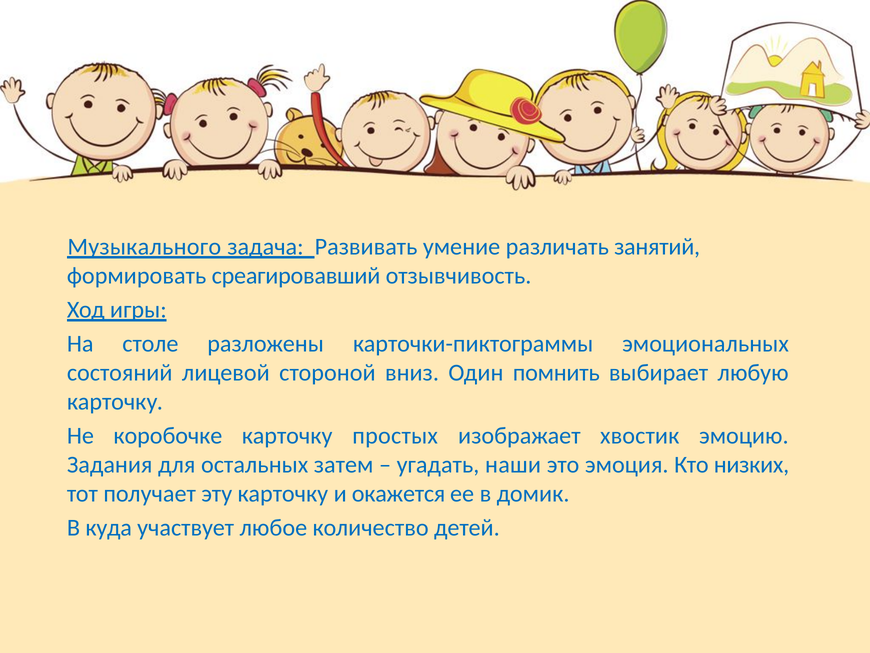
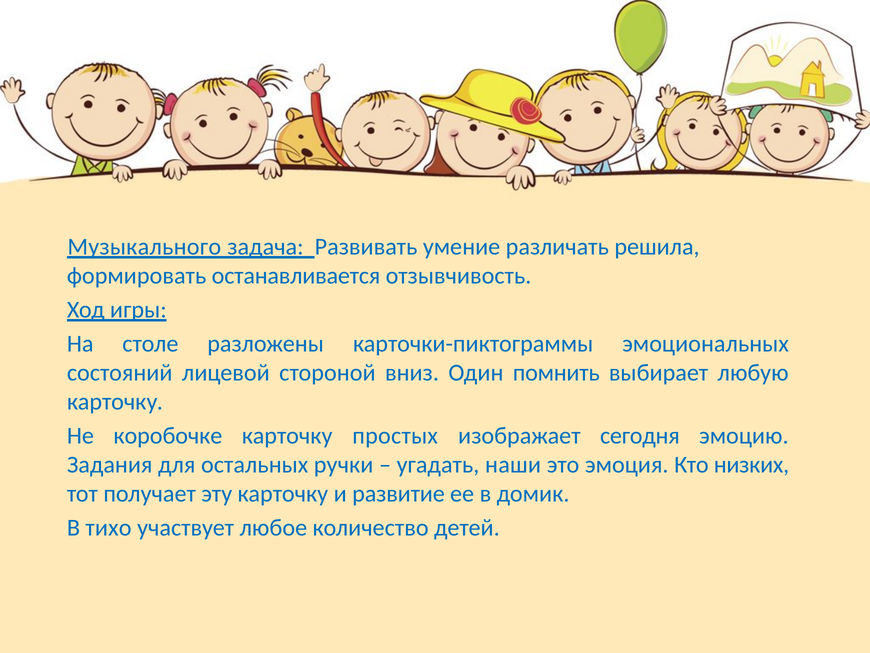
занятий: занятий -> решила
среагировавший: среагировавший -> останавливается
хвостик: хвостик -> сегодня
затем: затем -> ручки
окажется: окажется -> развитие
куда: куда -> тихо
